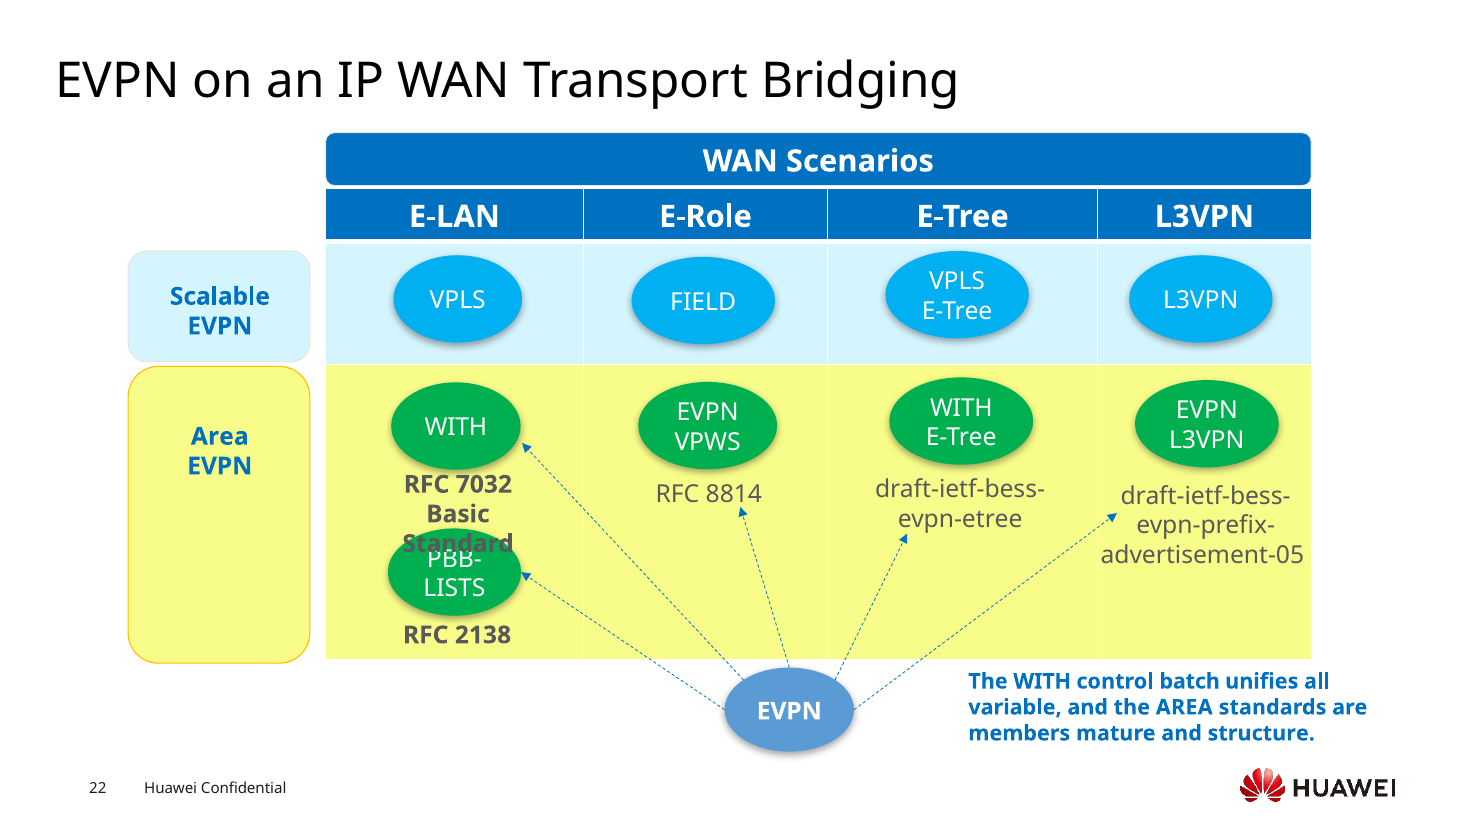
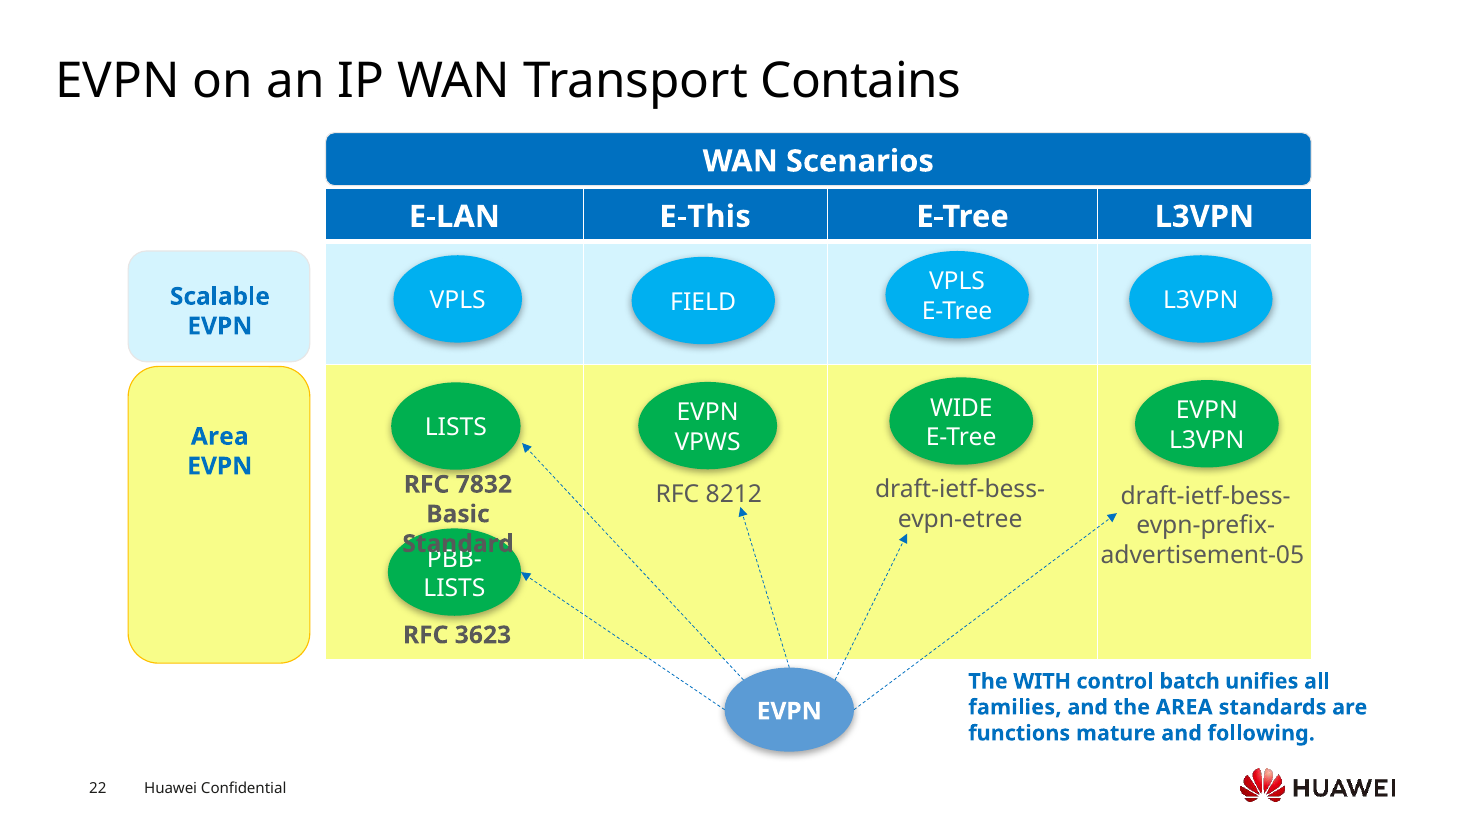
Bridging: Bridging -> Contains
E-Role: E-Role -> E-This
WITH at (961, 408): WITH -> WIDE
WITH at (456, 428): WITH -> LISTS
7032: 7032 -> 7832
8814: 8814 -> 8212
2138: 2138 -> 3623
variable: variable -> families
members: members -> functions
structure: structure -> following
